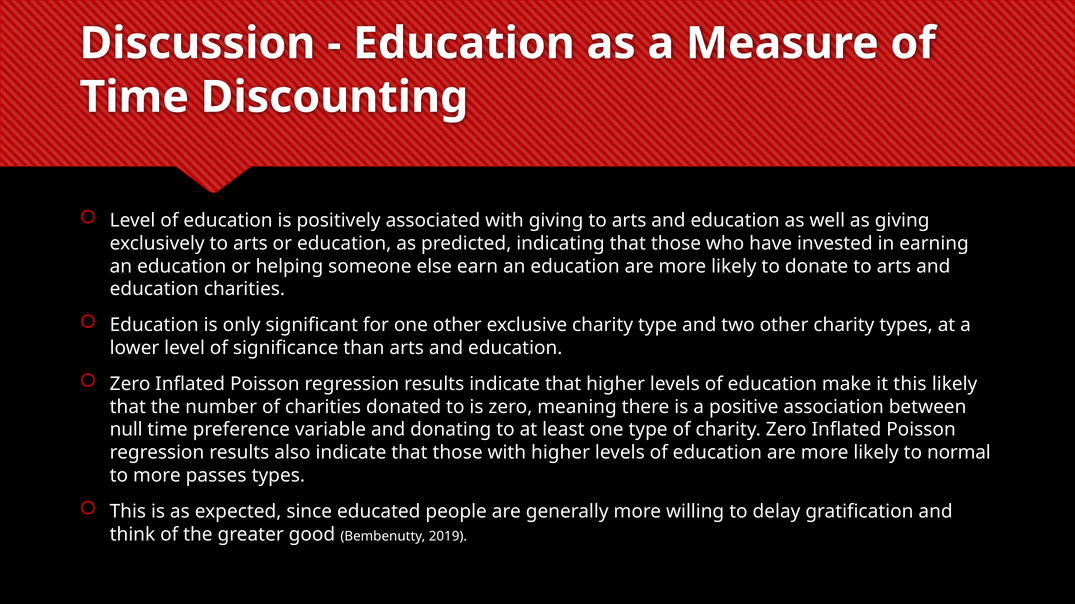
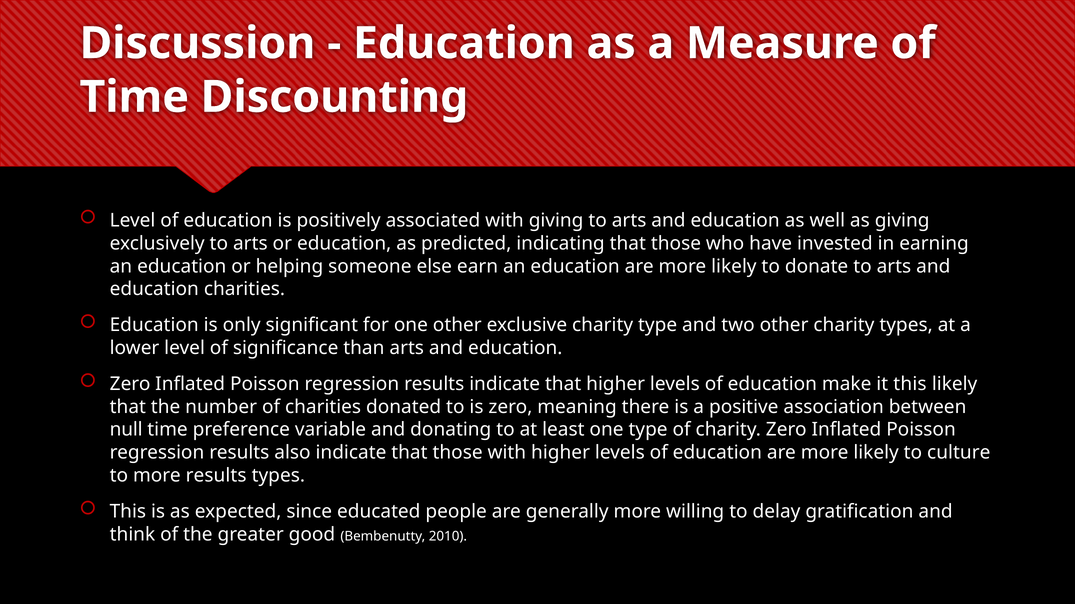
normal: normal -> culture
more passes: passes -> results
2019: 2019 -> 2010
